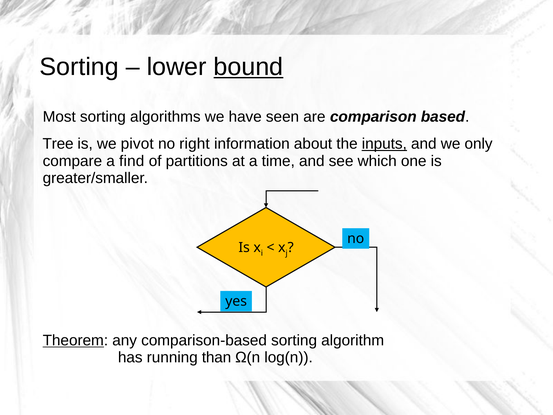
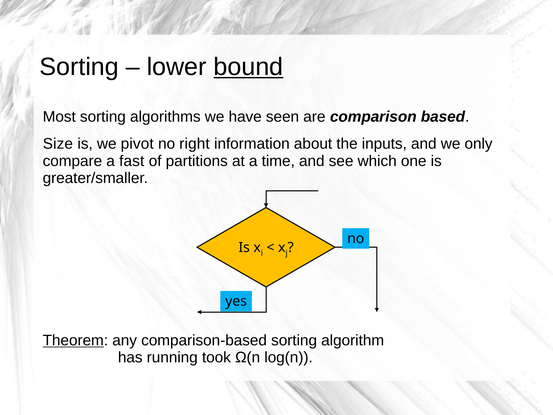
Tree: Tree -> Size
inputs underline: present -> none
find: find -> fast
than: than -> took
